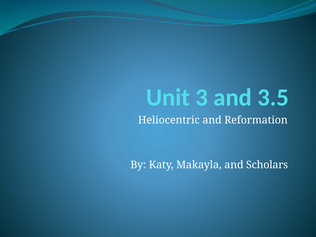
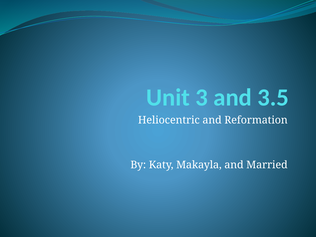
Scholars: Scholars -> Married
